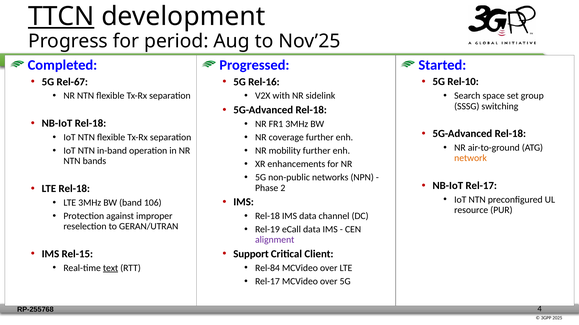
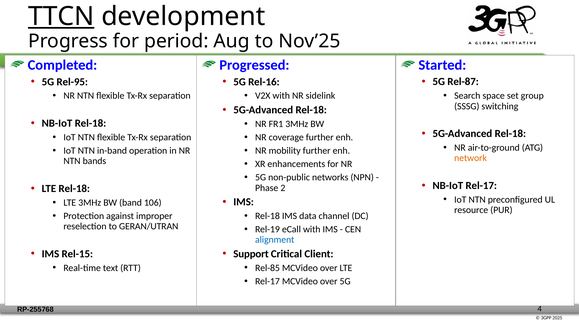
Rel-67: Rel-67 -> Rel-95
Rel-10: Rel-10 -> Rel-87
eCall data: data -> with
alignment colour: purple -> blue
text underline: present -> none
Rel-84: Rel-84 -> Rel-85
